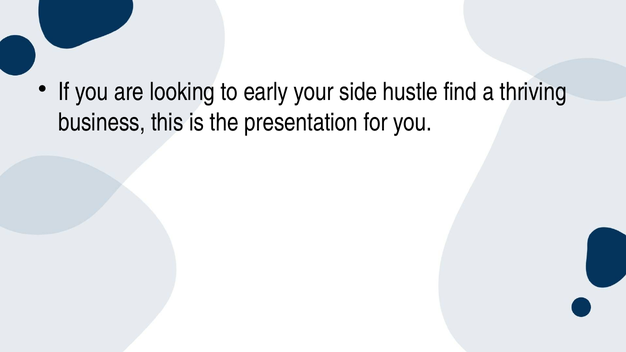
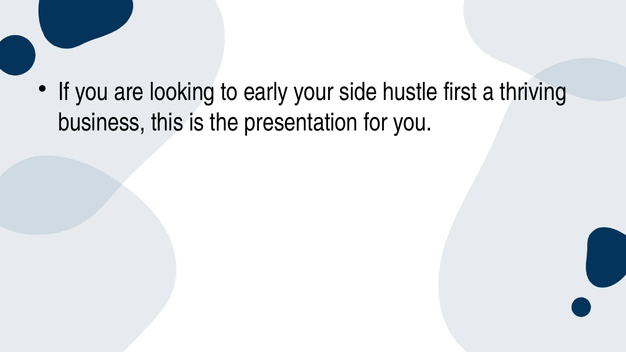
find: find -> first
